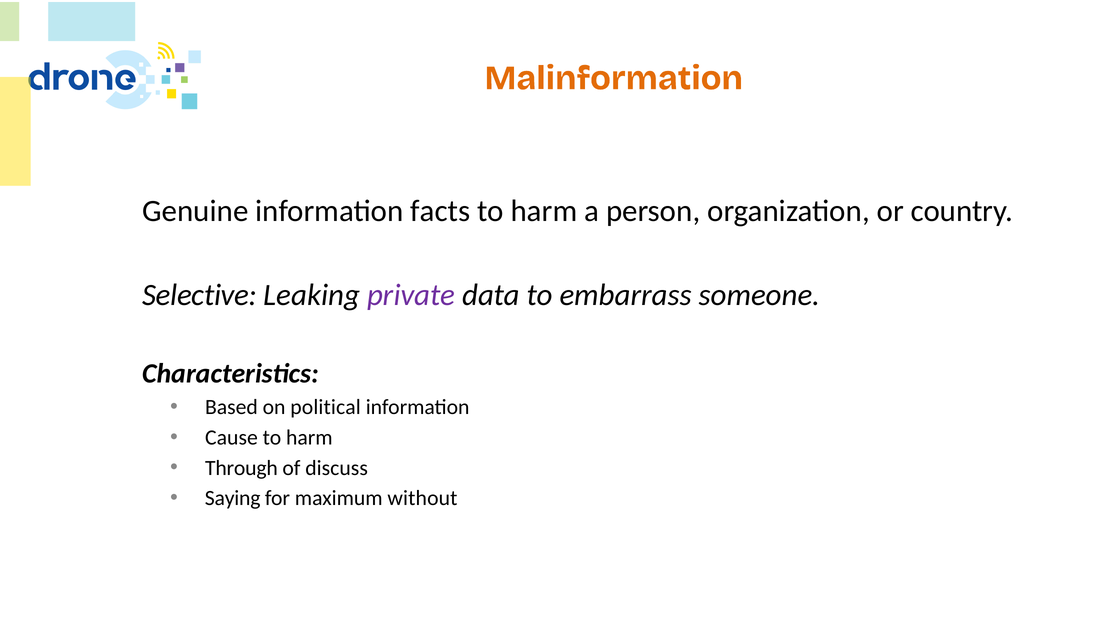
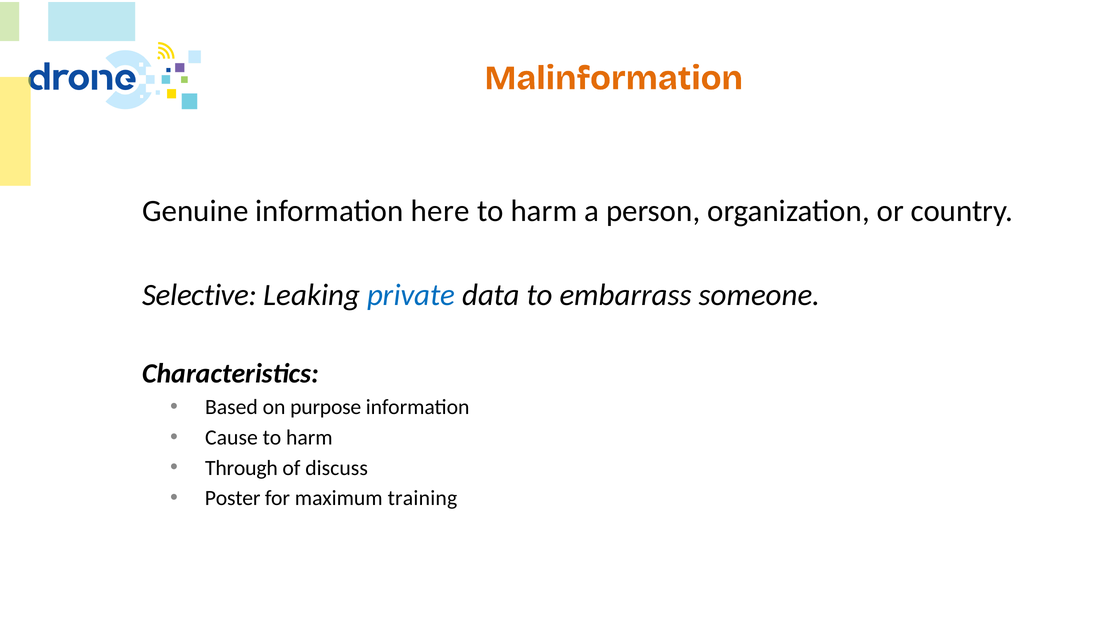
facts: facts -> here
private colour: purple -> blue
political: political -> purpose
Saying: Saying -> Poster
without: without -> training
